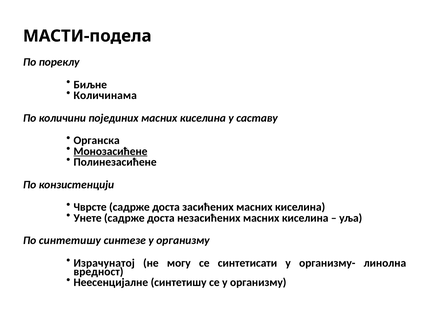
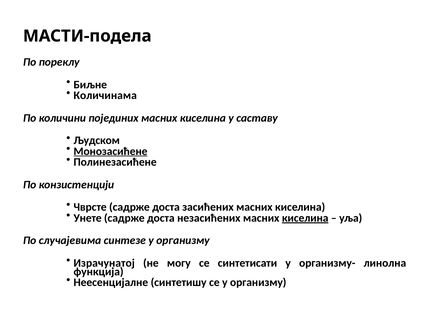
Органска: Органска -> Људском
киселина at (305, 218) underline: none -> present
По синтетишу: синтетишу -> случајевима
вредност: вредност -> функција
